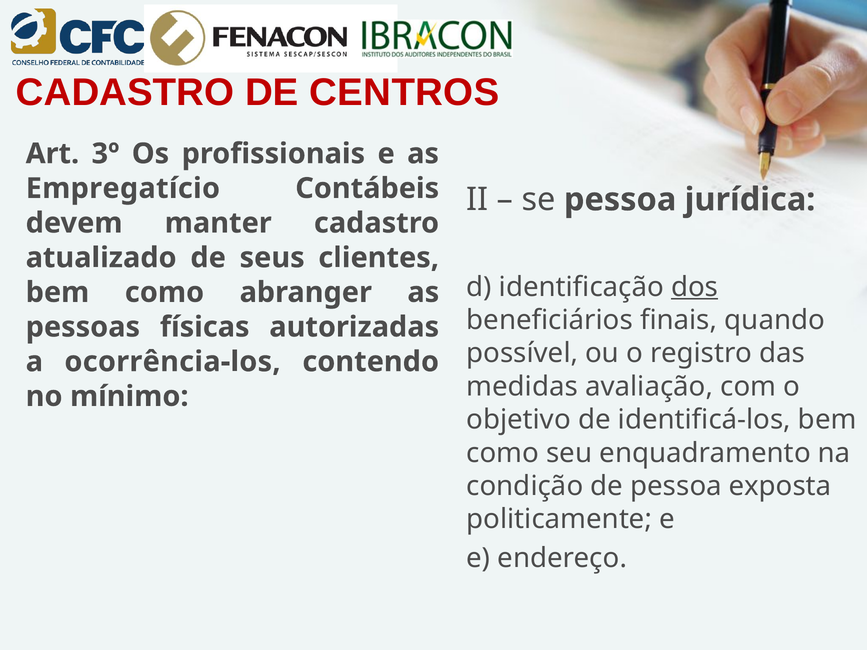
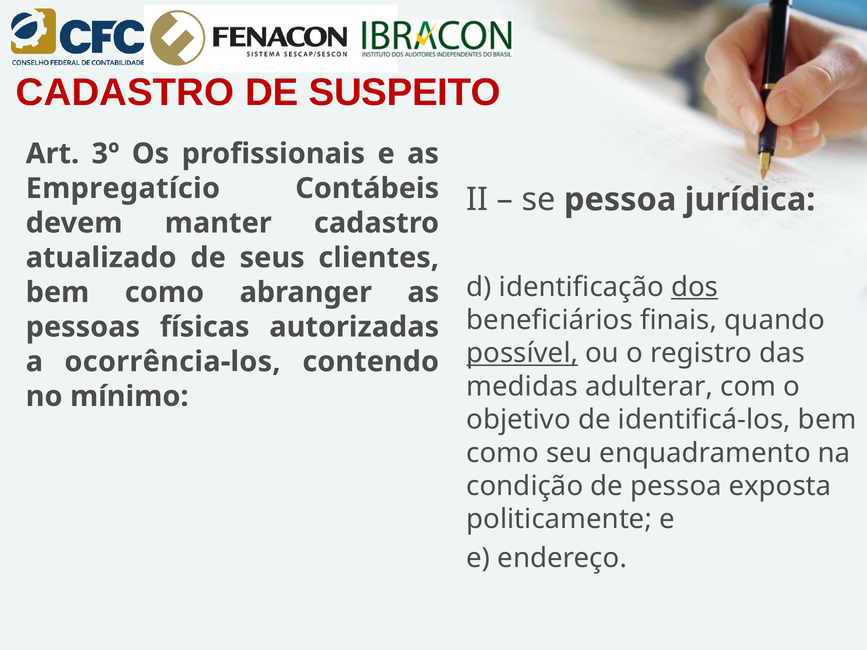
CENTROS: CENTROS -> SUSPEITO
possível underline: none -> present
avaliação: avaliação -> adulterar
